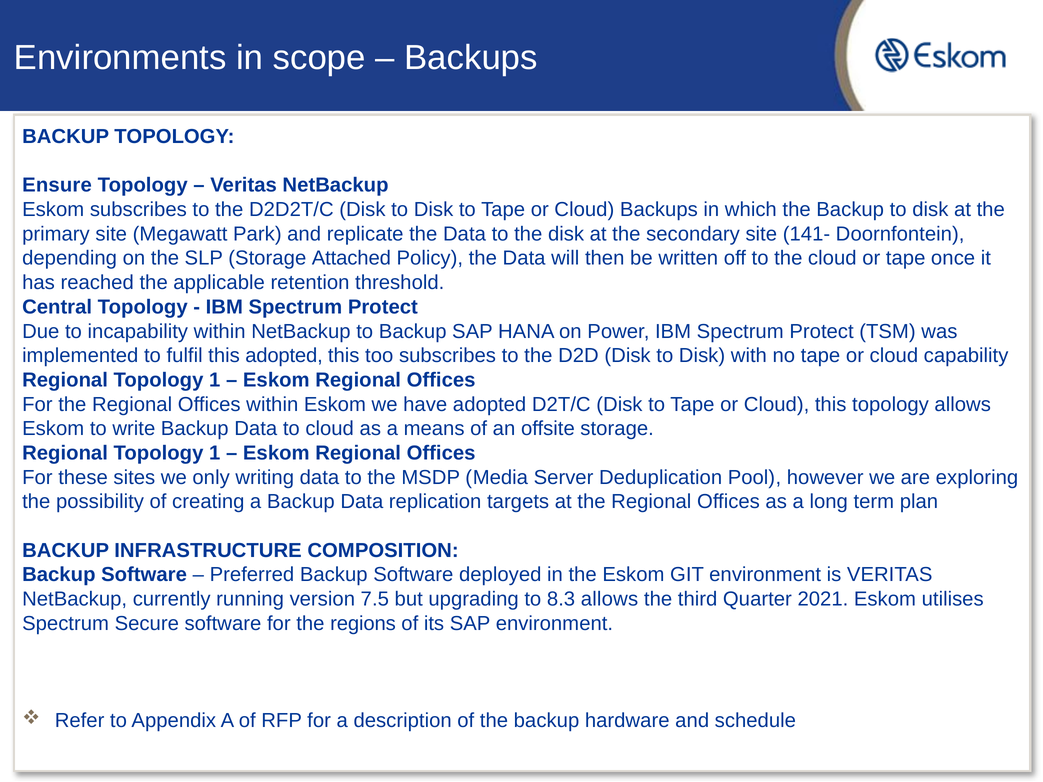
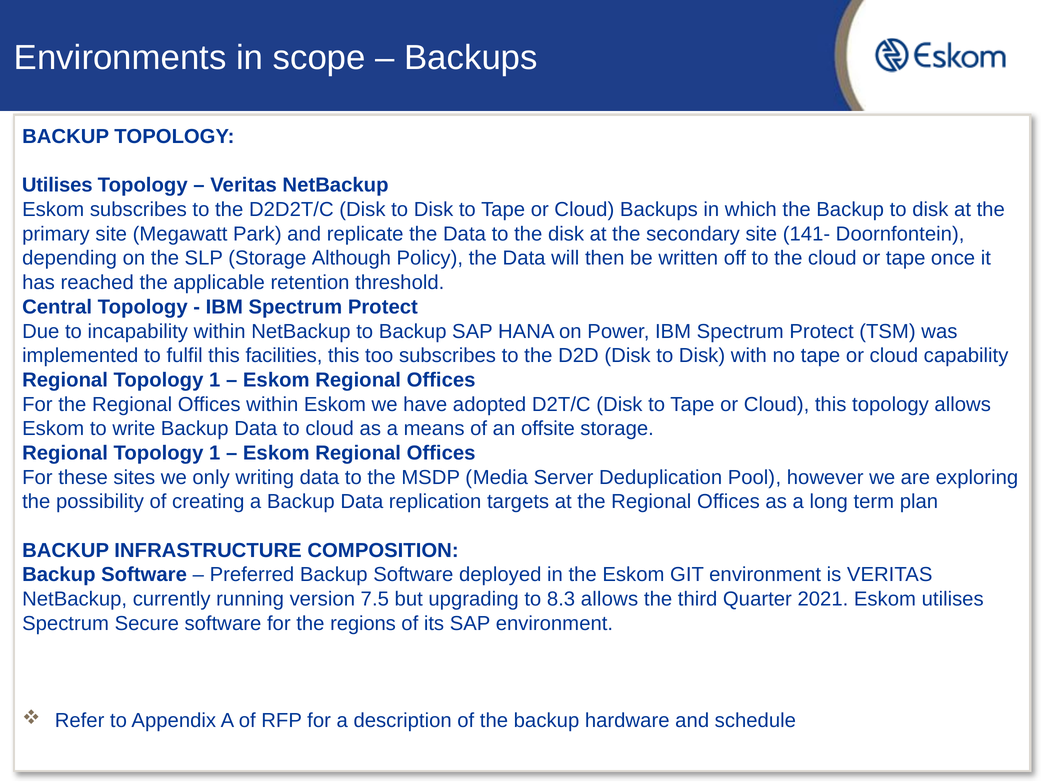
Ensure at (57, 185): Ensure -> Utilises
Attached: Attached -> Although
this adopted: adopted -> facilities
